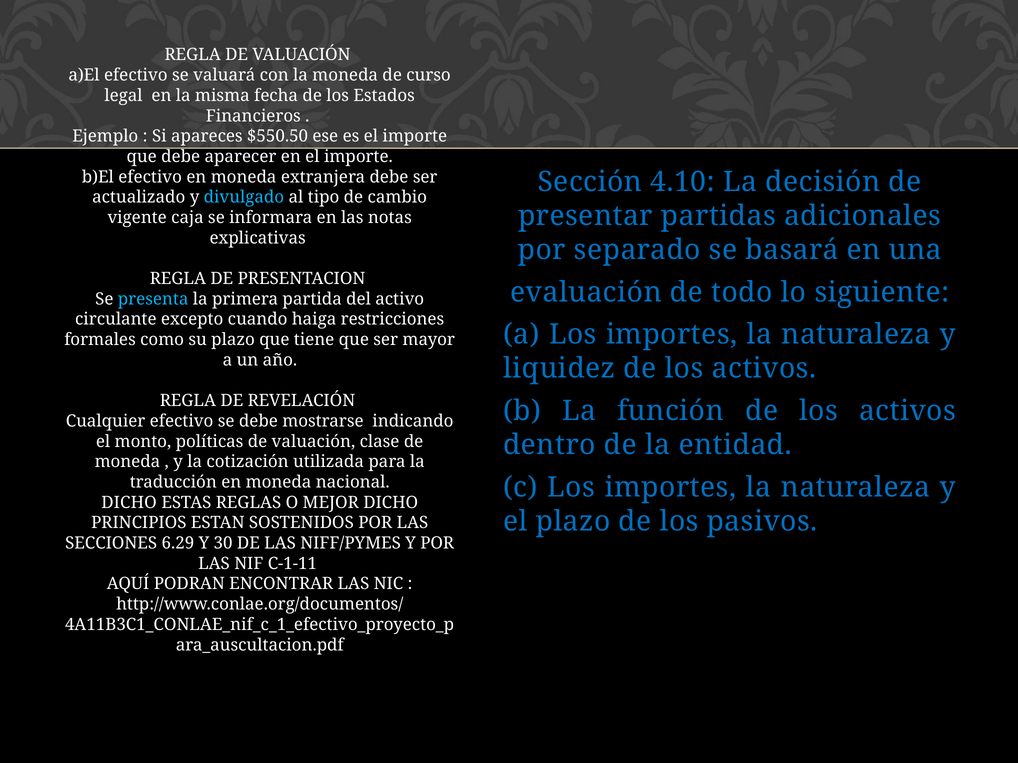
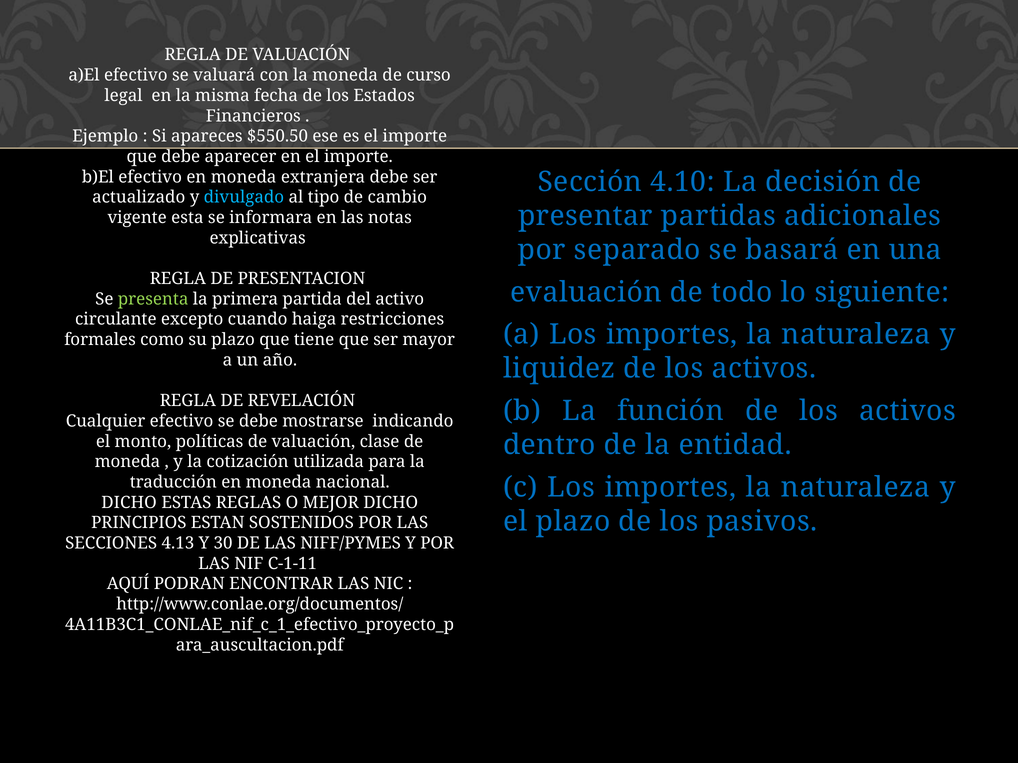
caja: caja -> esta
presenta colour: light blue -> light green
6.29: 6.29 -> 4.13
